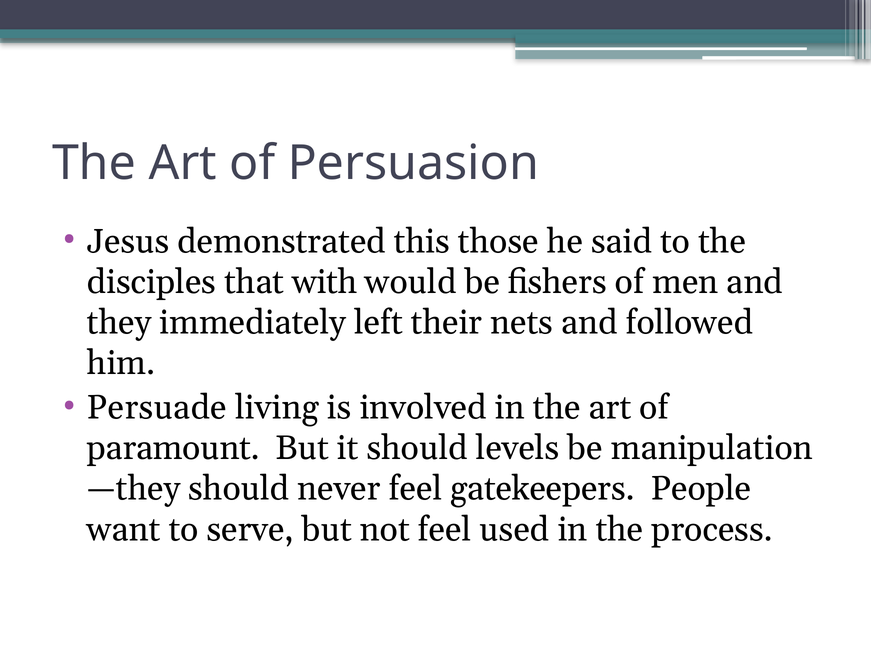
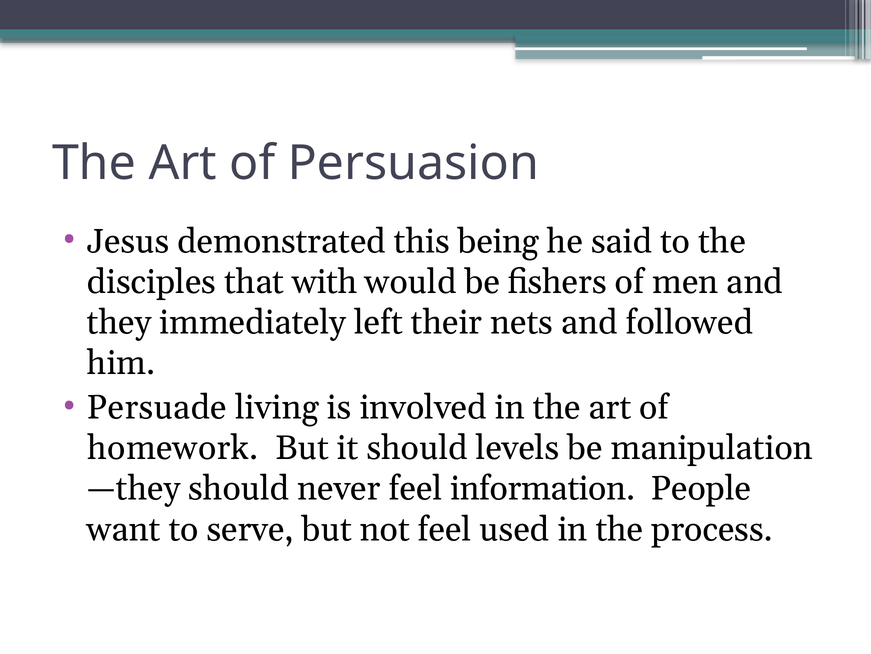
those: those -> being
paramount: paramount -> homework
gatekeepers: gatekeepers -> information
